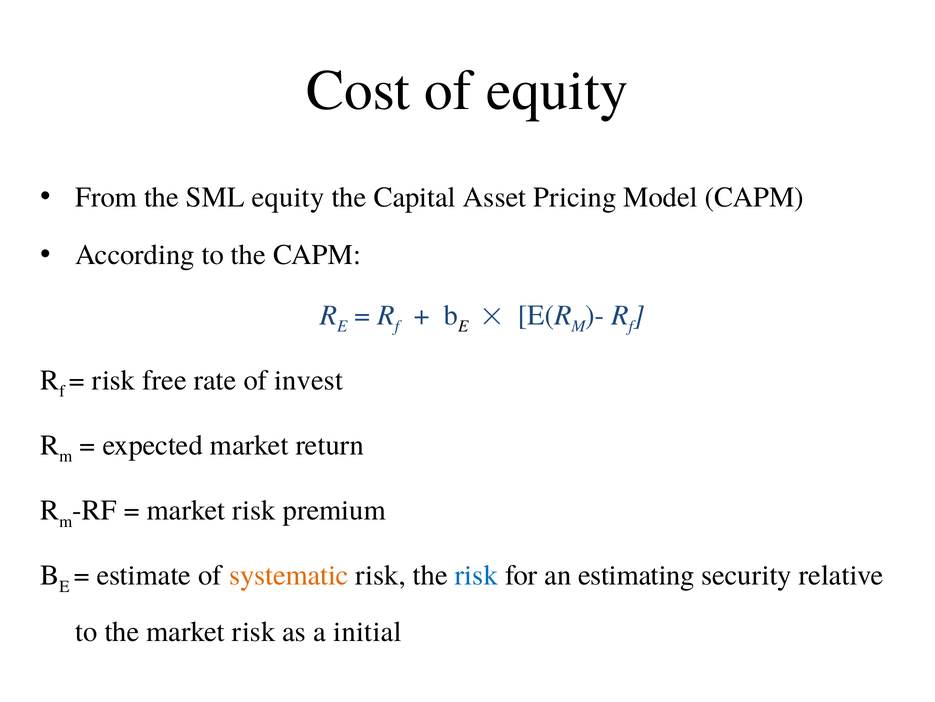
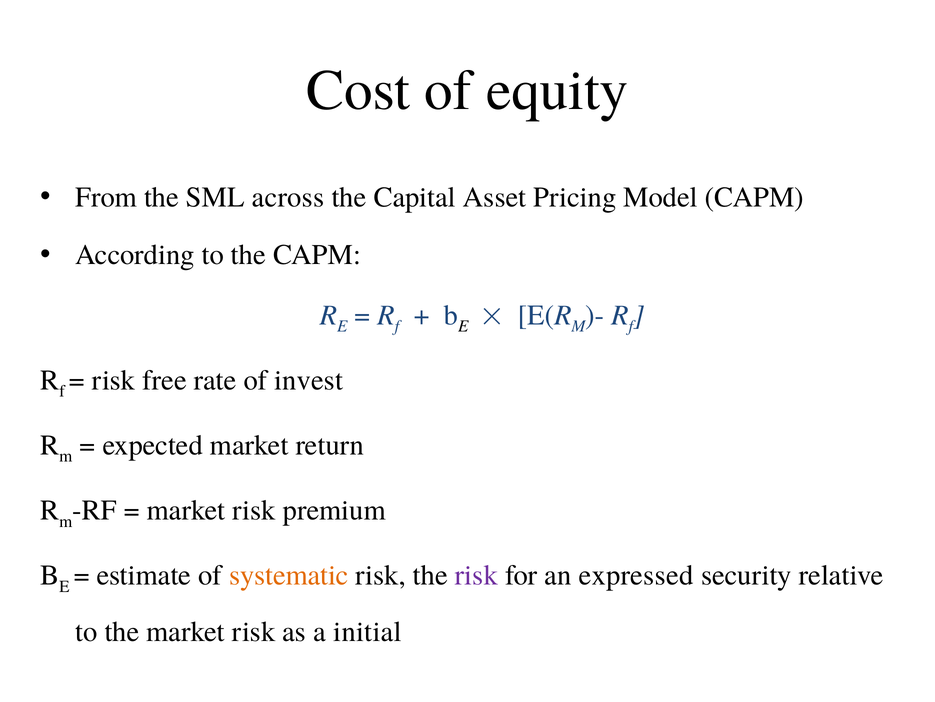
SML equity: equity -> across
risk at (476, 575) colour: blue -> purple
estimating: estimating -> expressed
